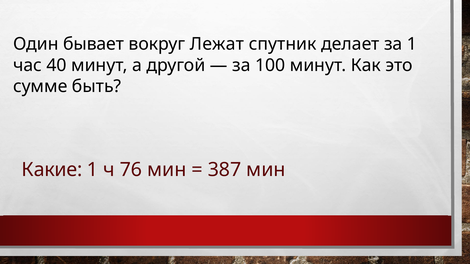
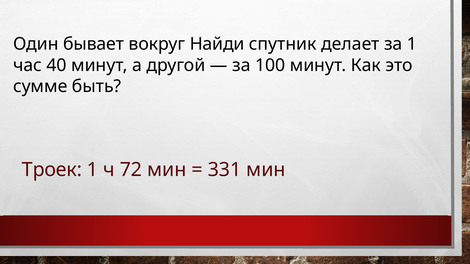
Лежат: Лежат -> Найди
Какие: Какие -> Троек
76: 76 -> 72
387: 387 -> 331
